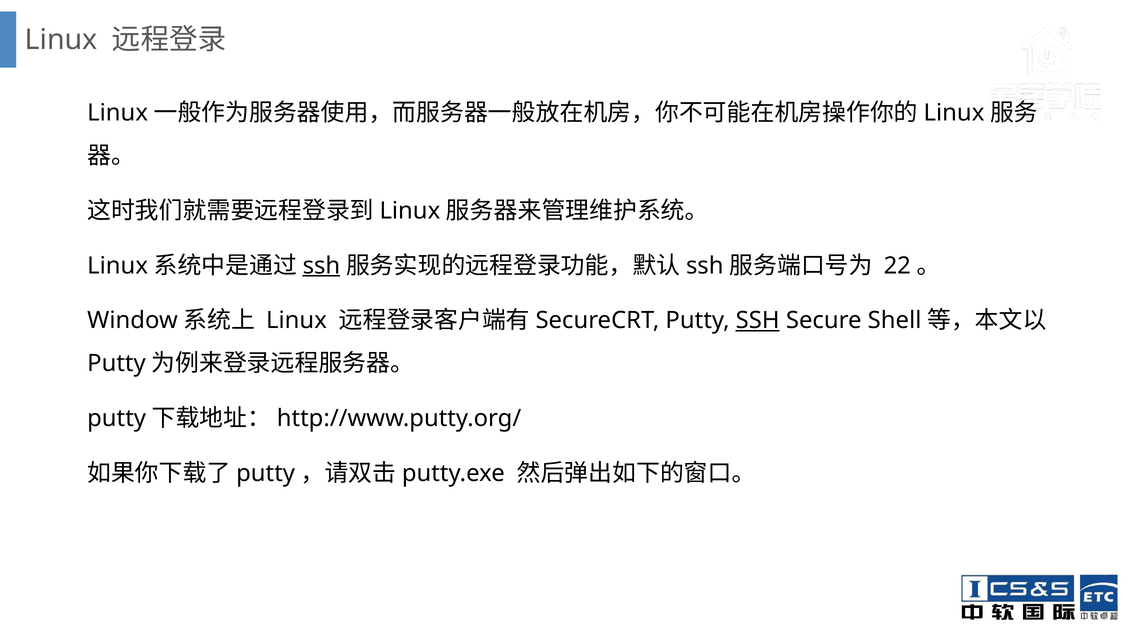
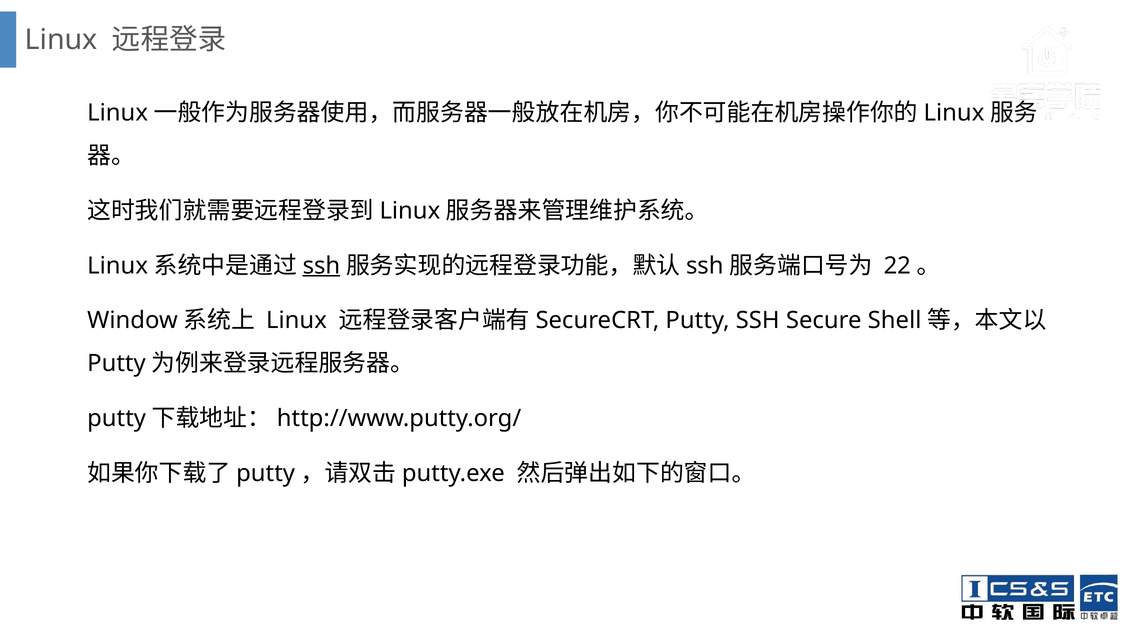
SSH at (758, 320) underline: present -> none
